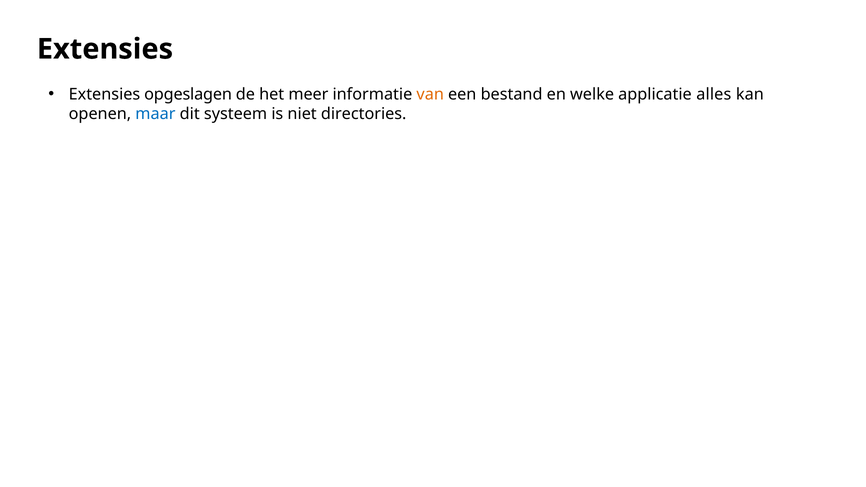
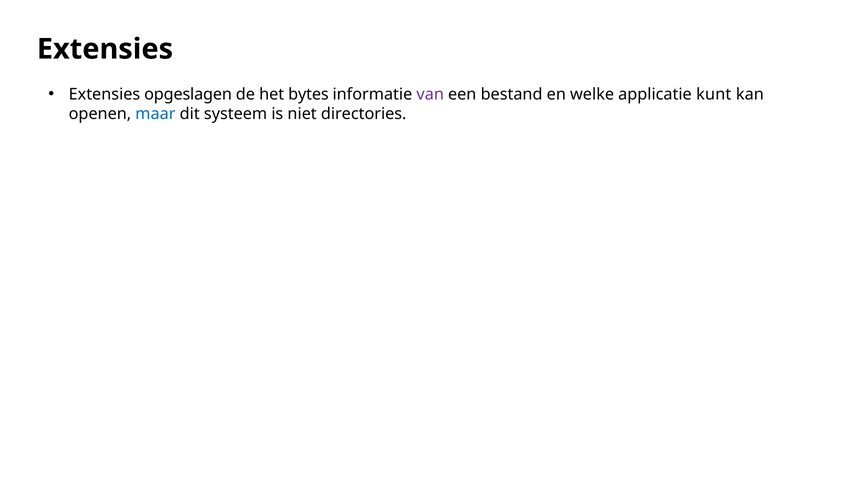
meer: meer -> bytes
van colour: orange -> purple
alles: alles -> kunt
